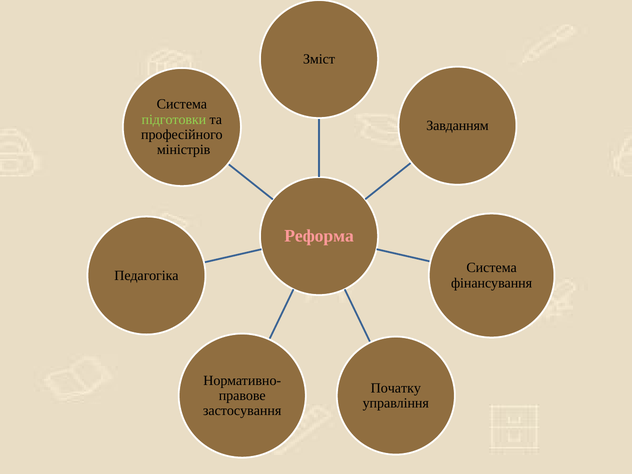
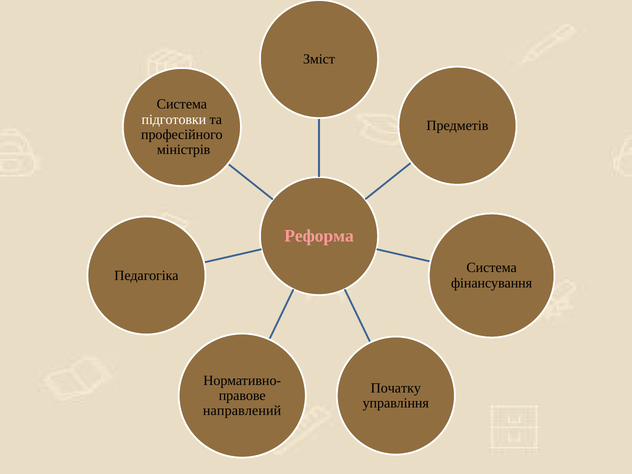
підготовки colour: light green -> white
Завданням: Завданням -> Предметів
застосування: застосування -> направлений
